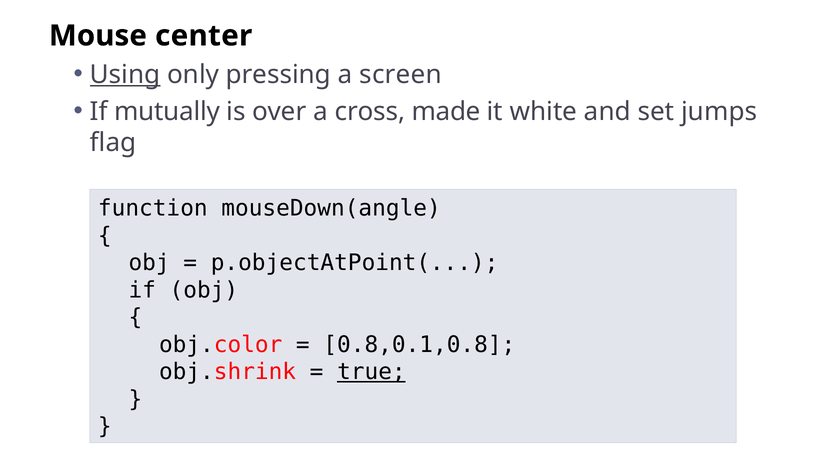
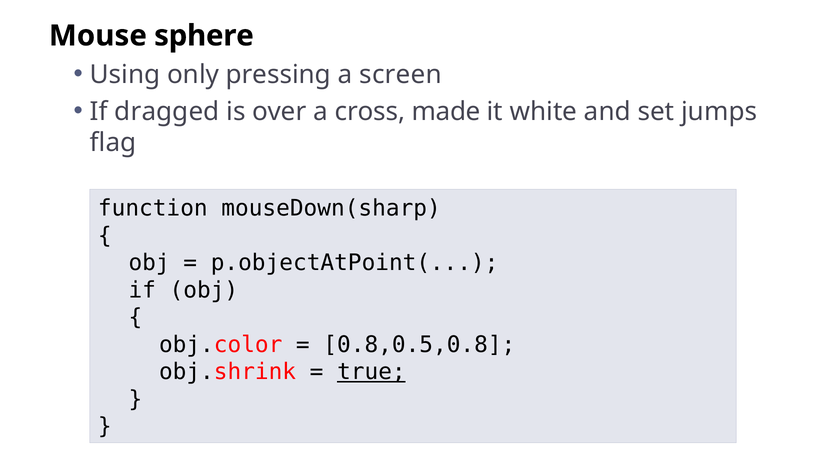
center: center -> sphere
Using underline: present -> none
mutually: mutually -> dragged
mouseDown(angle: mouseDown(angle -> mouseDown(sharp
0.8,0.1,0.8: 0.8,0.1,0.8 -> 0.8,0.5,0.8
